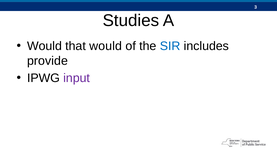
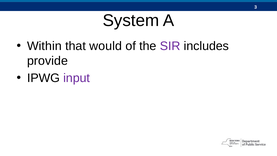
Studies: Studies -> System
Would at (44, 46): Would -> Within
SIR colour: blue -> purple
